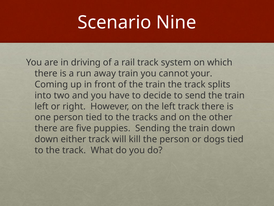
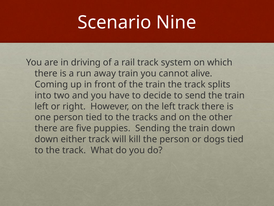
your: your -> alive
